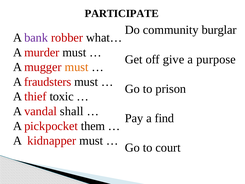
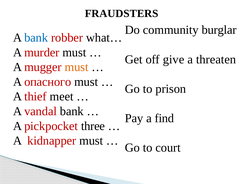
PARTICIPATE: PARTICIPATE -> FRAUDSTERS
bank at (36, 38) colour: purple -> blue
purpose: purpose -> threaten
fraudsters: fraudsters -> опасного
toxic: toxic -> meet
vandal shall: shall -> bank
them: them -> three
